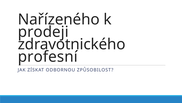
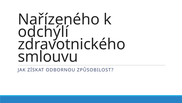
prodeji: prodeji -> odchýlí
profesní: profesní -> smlouvu
